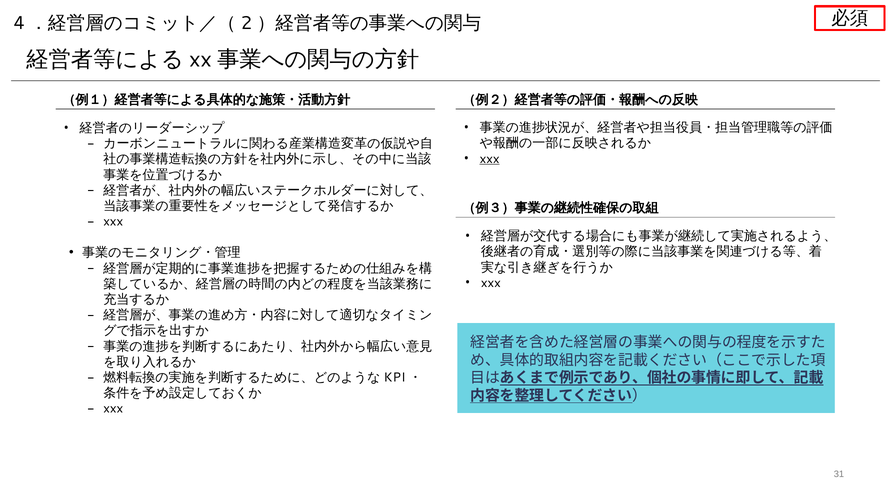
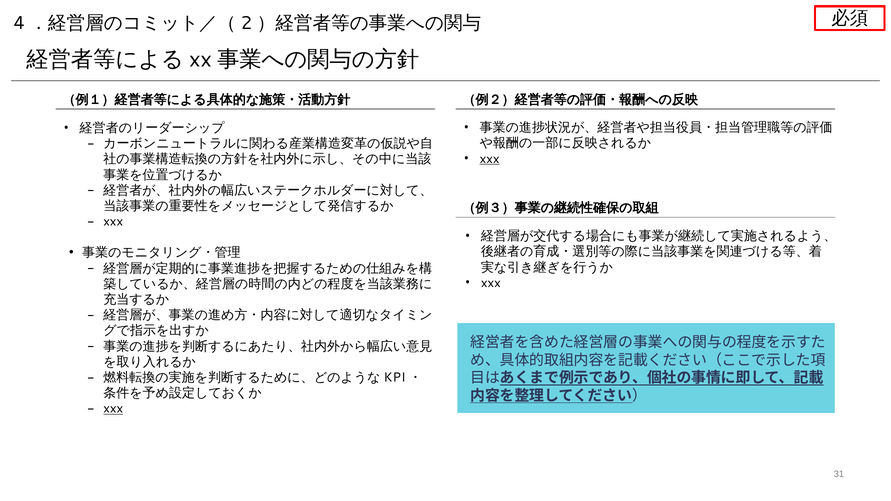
xxx at (113, 409) underline: none -> present
